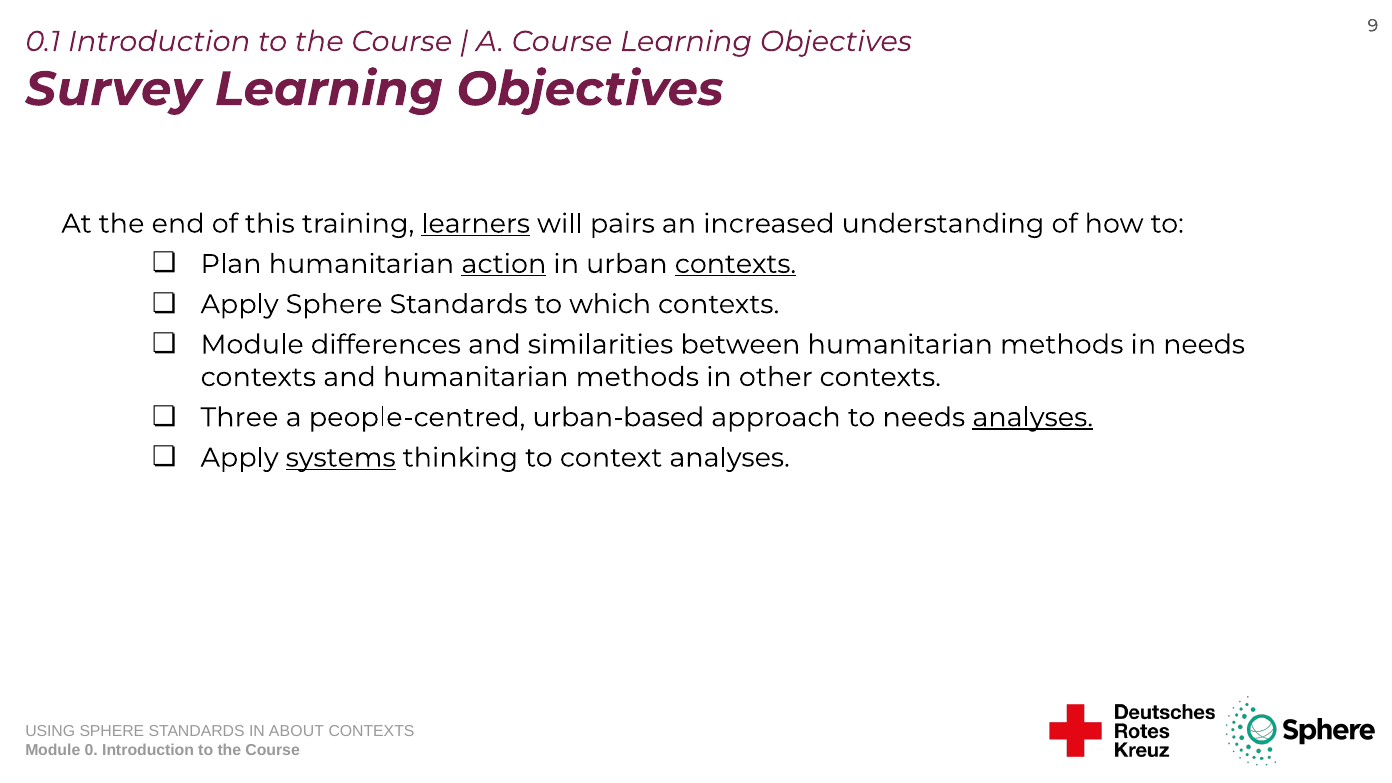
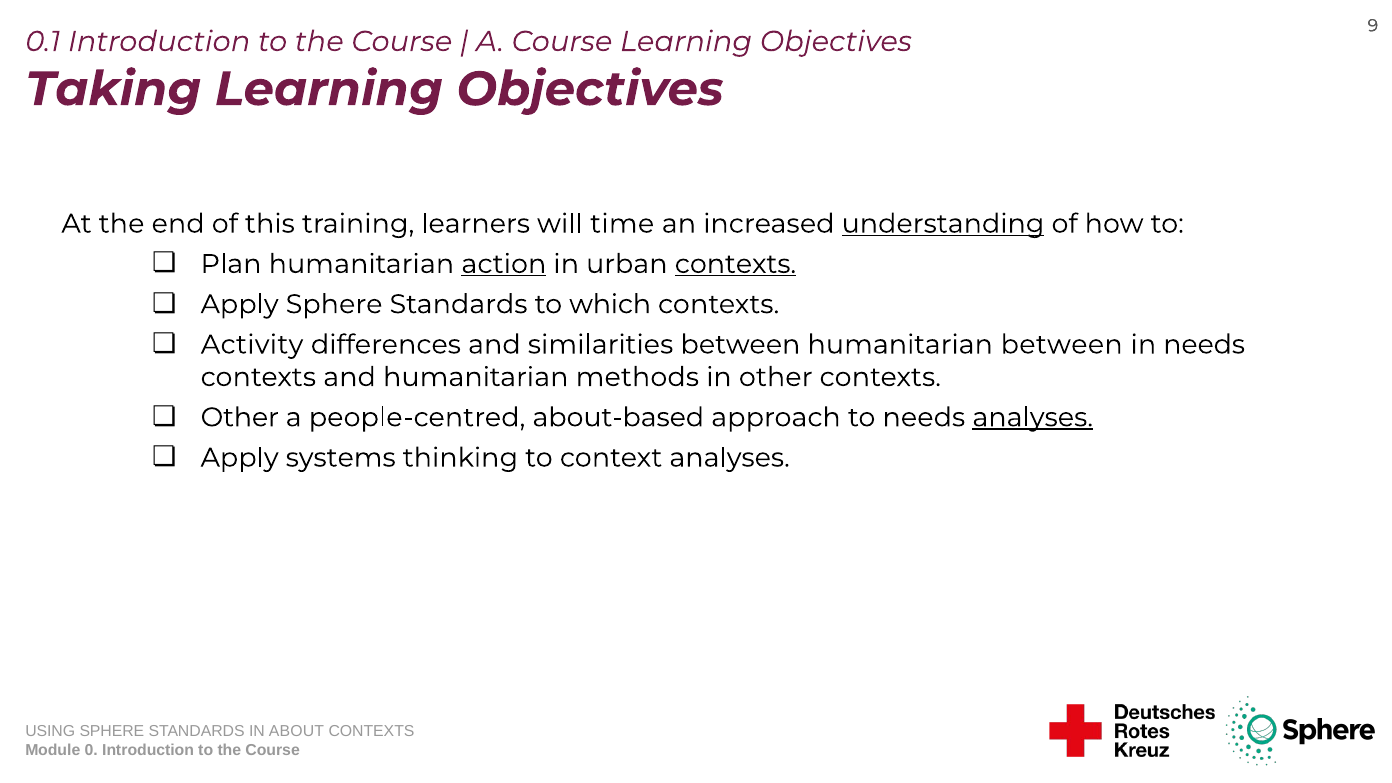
Survey: Survey -> Taking
learners underline: present -> none
pairs: pairs -> time
understanding underline: none -> present
Module at (252, 345): Module -> Activity
between humanitarian methods: methods -> between
Three at (240, 417): Three -> Other
urban-based: urban-based -> about-based
systems underline: present -> none
